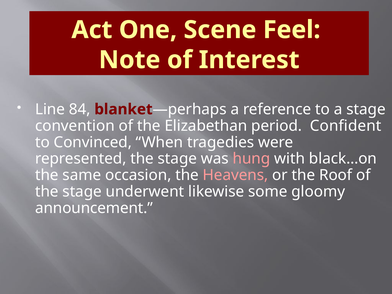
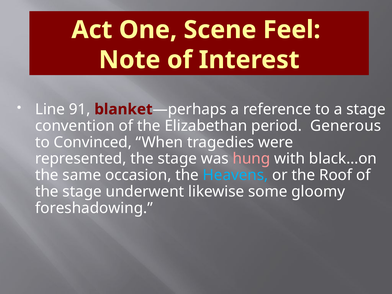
84: 84 -> 91
Confident: Confident -> Generous
Heavens colour: pink -> light blue
announcement: announcement -> foreshadowing
